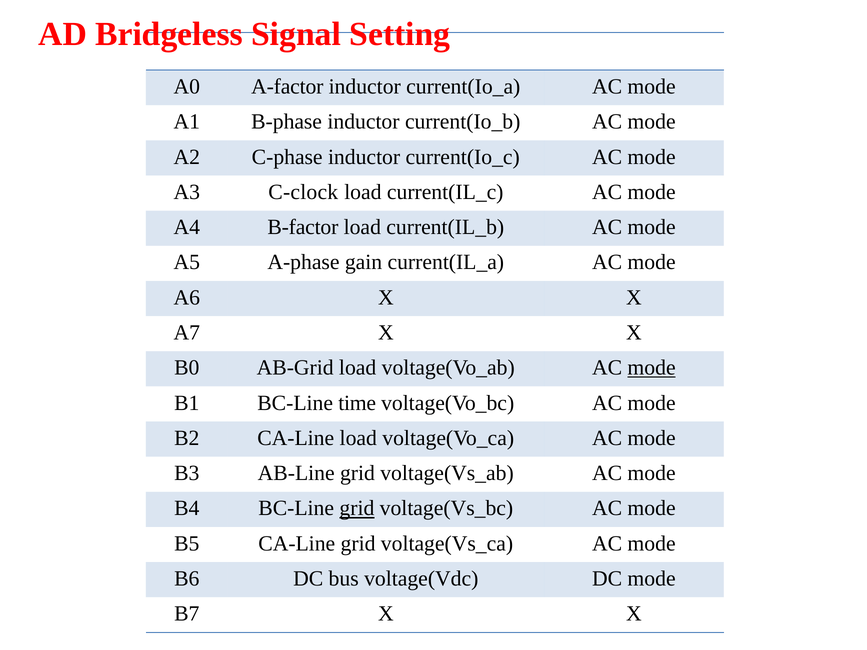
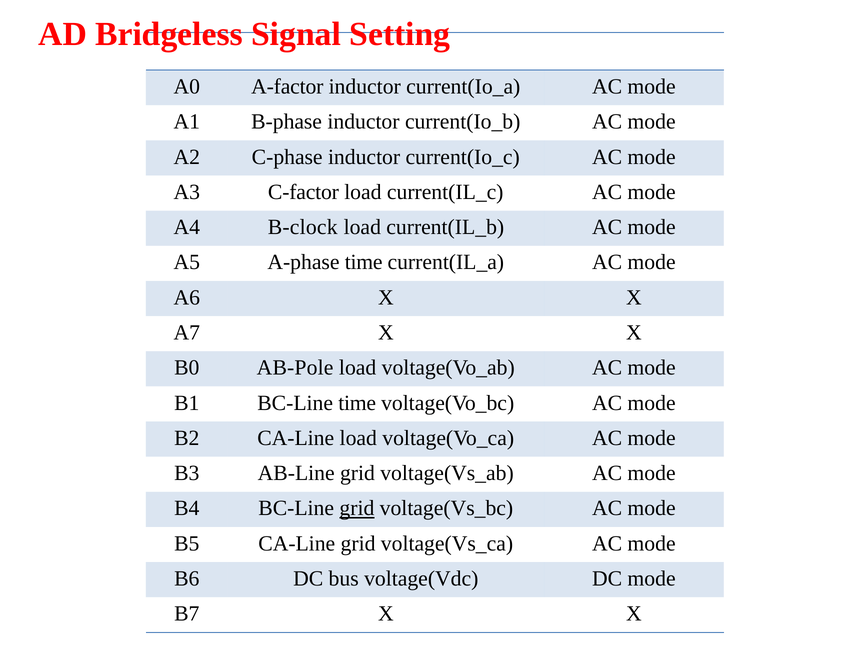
C-clock: C-clock -> C-factor
B-factor: B-factor -> B-clock
A-phase gain: gain -> time
AB-Grid: AB-Grid -> AB-Pole
mode at (652, 368) underline: present -> none
